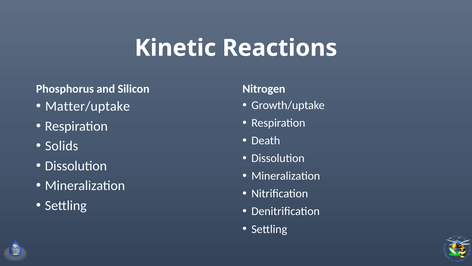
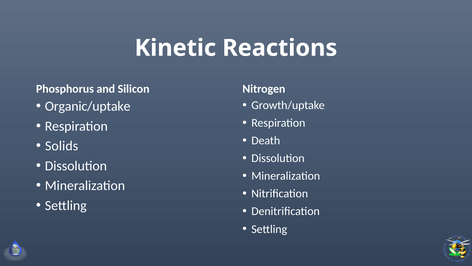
Matter/uptake: Matter/uptake -> Organic/uptake
